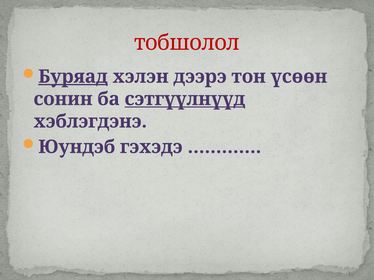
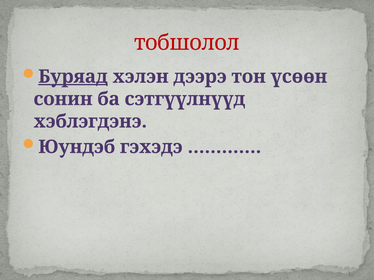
сэтгүүлнүүд underline: present -> none
